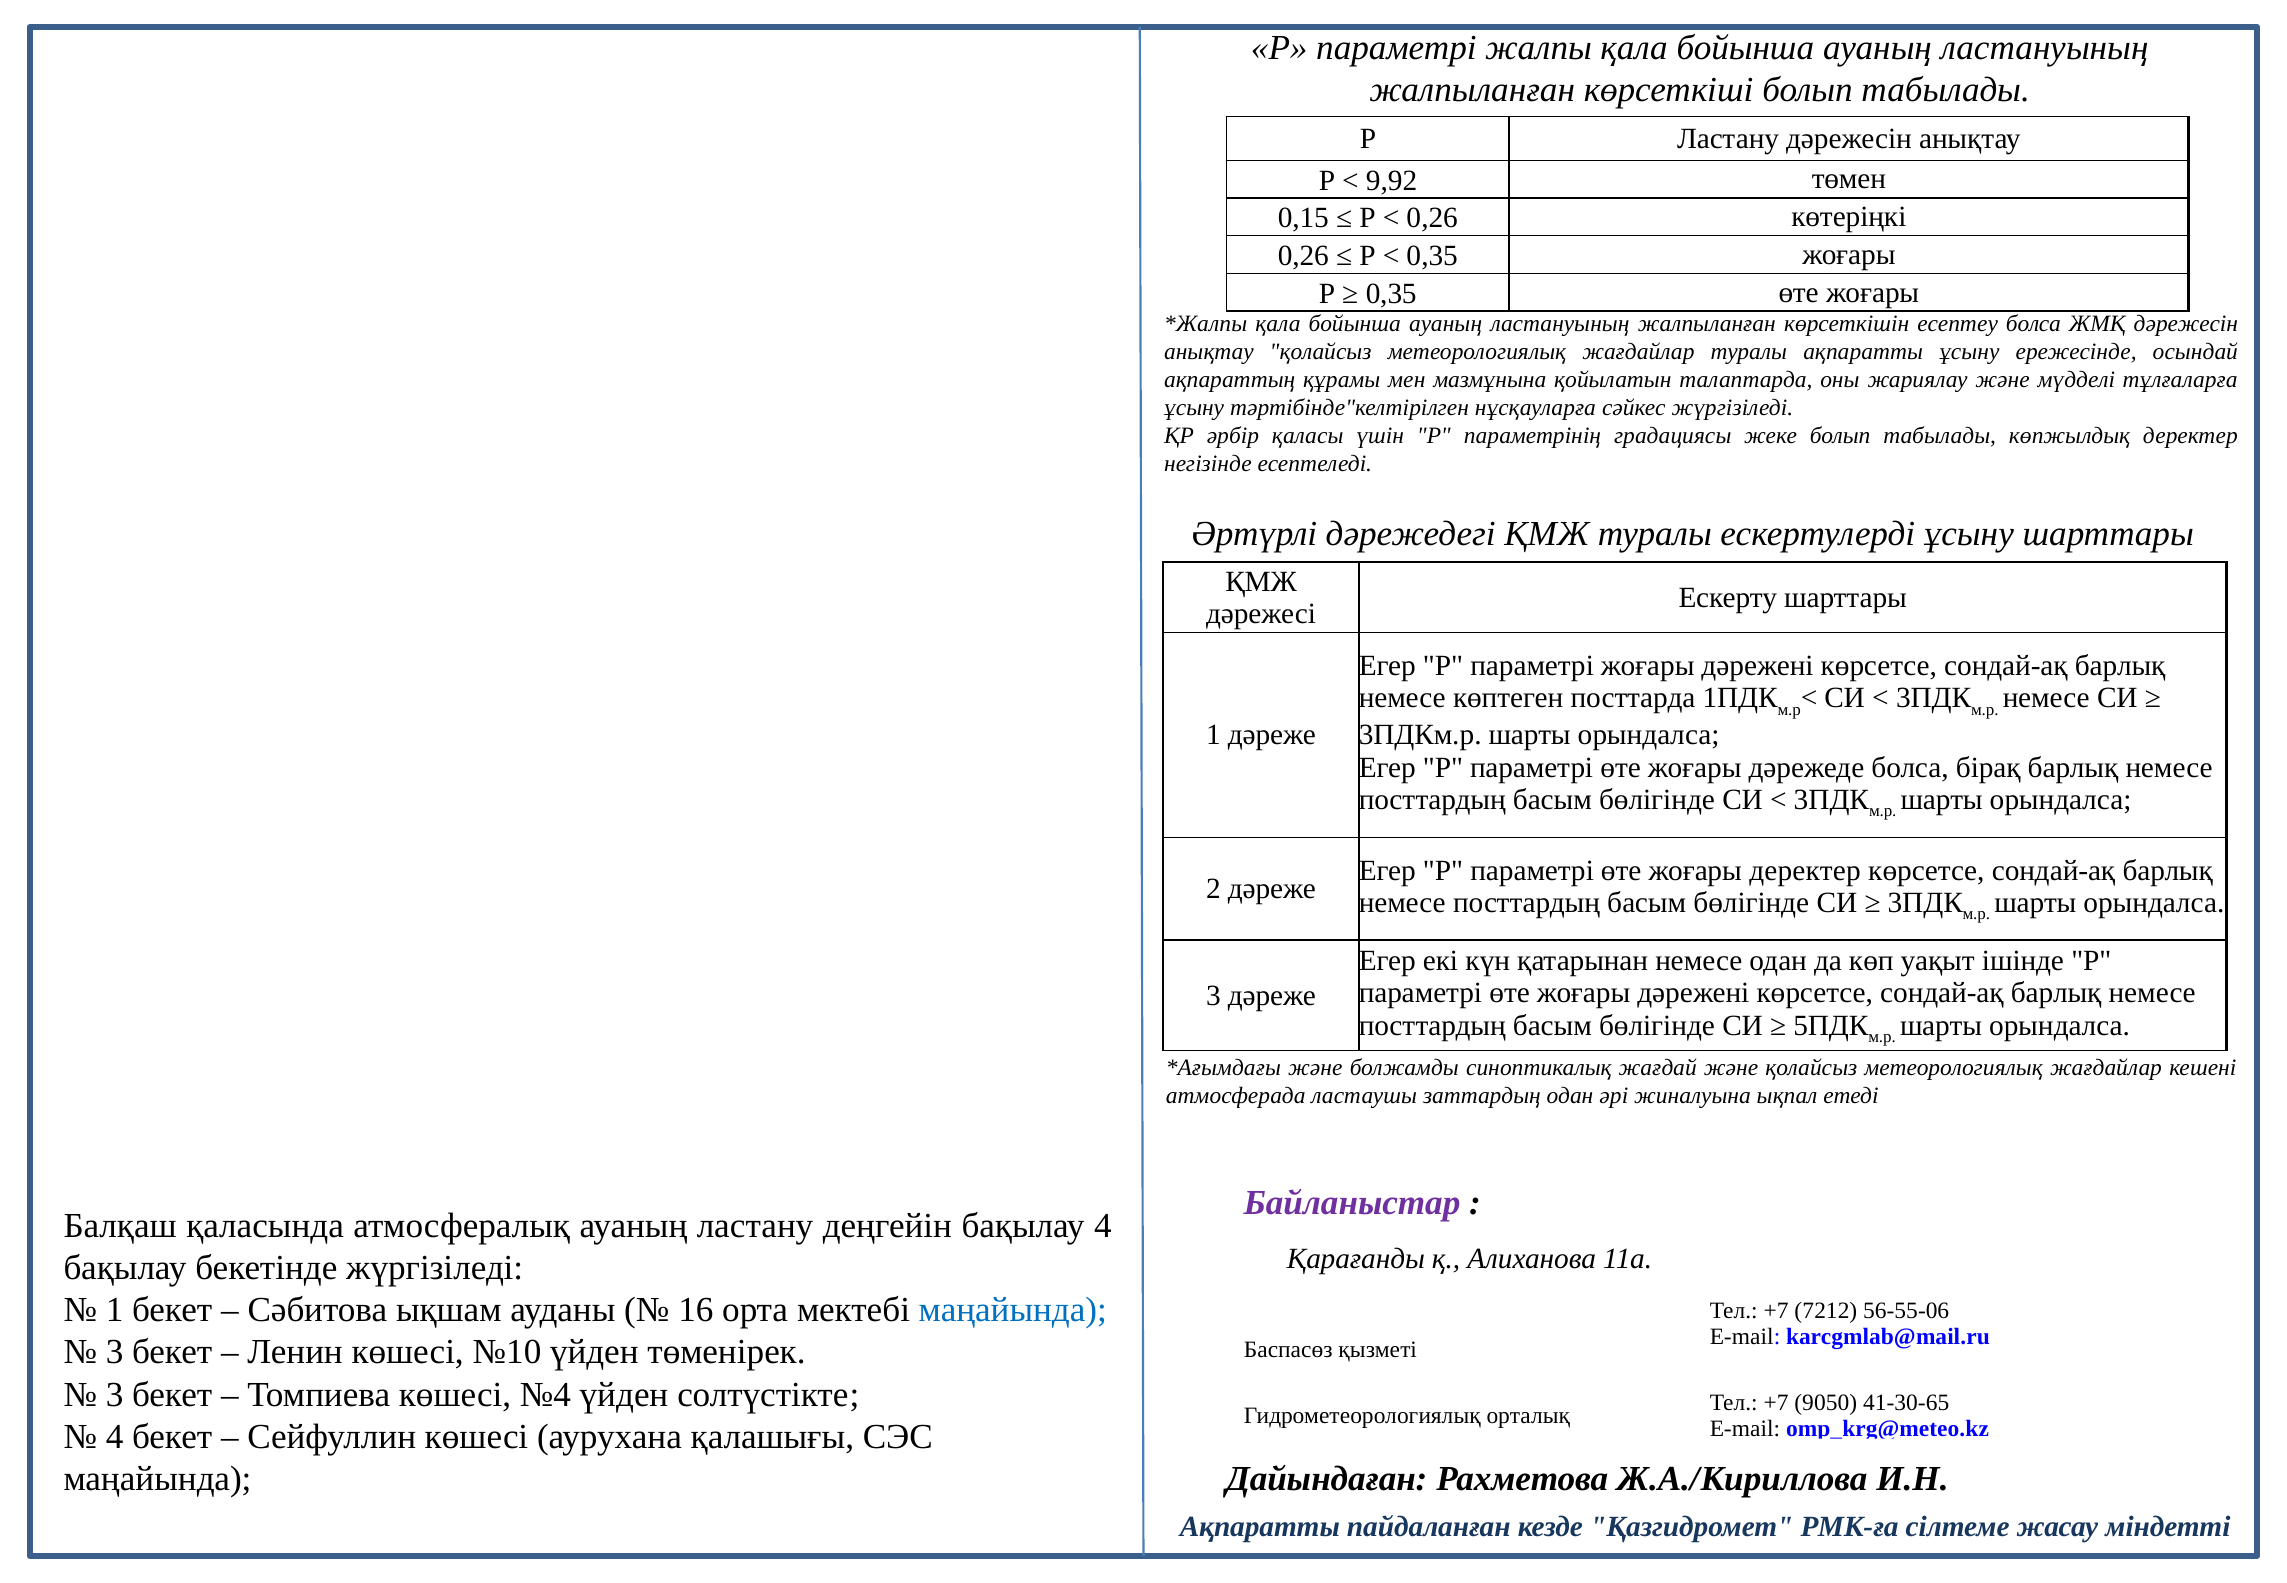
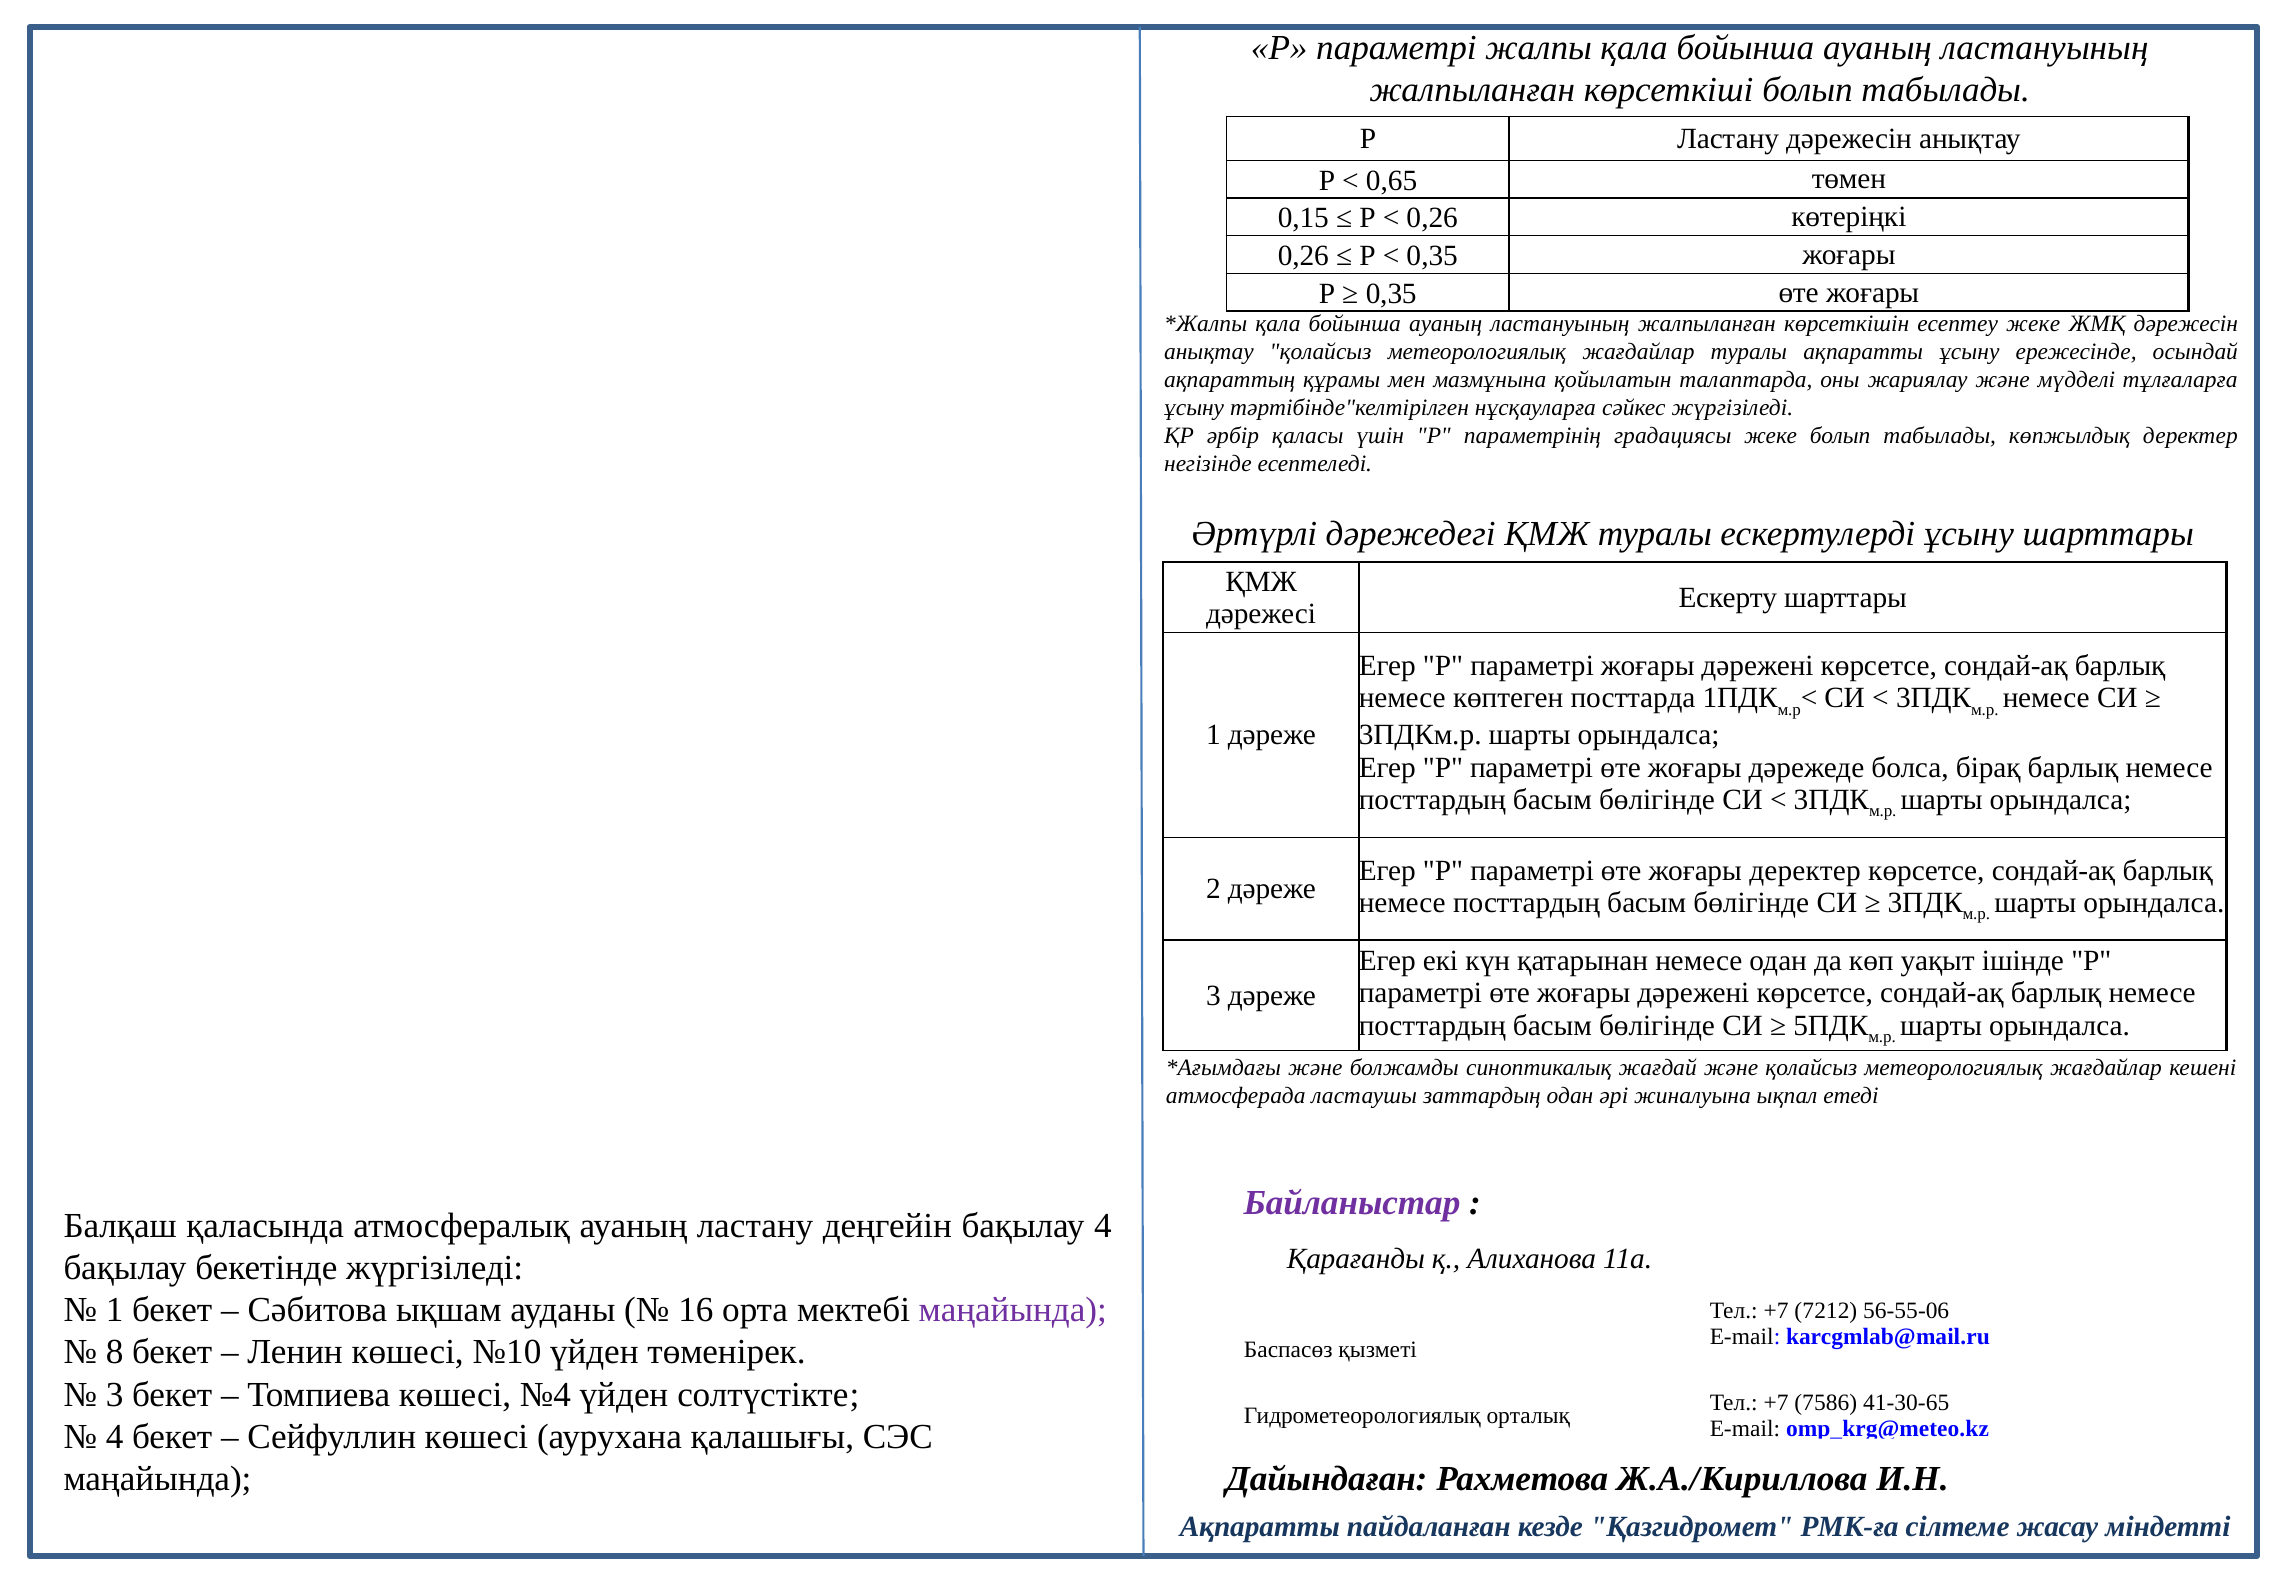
9,92: 9,92 -> 0,65
есептеу болса: болса -> жеке
маңайында at (1013, 1310) colour: blue -> purple
3 at (115, 1353): 3 -> 8
9050: 9050 -> 7586
